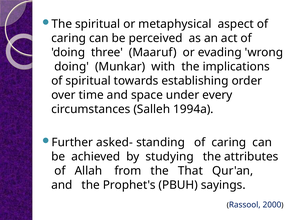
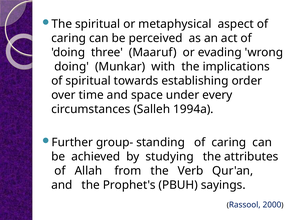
asked-: asked- -> group-
That: That -> Verb
